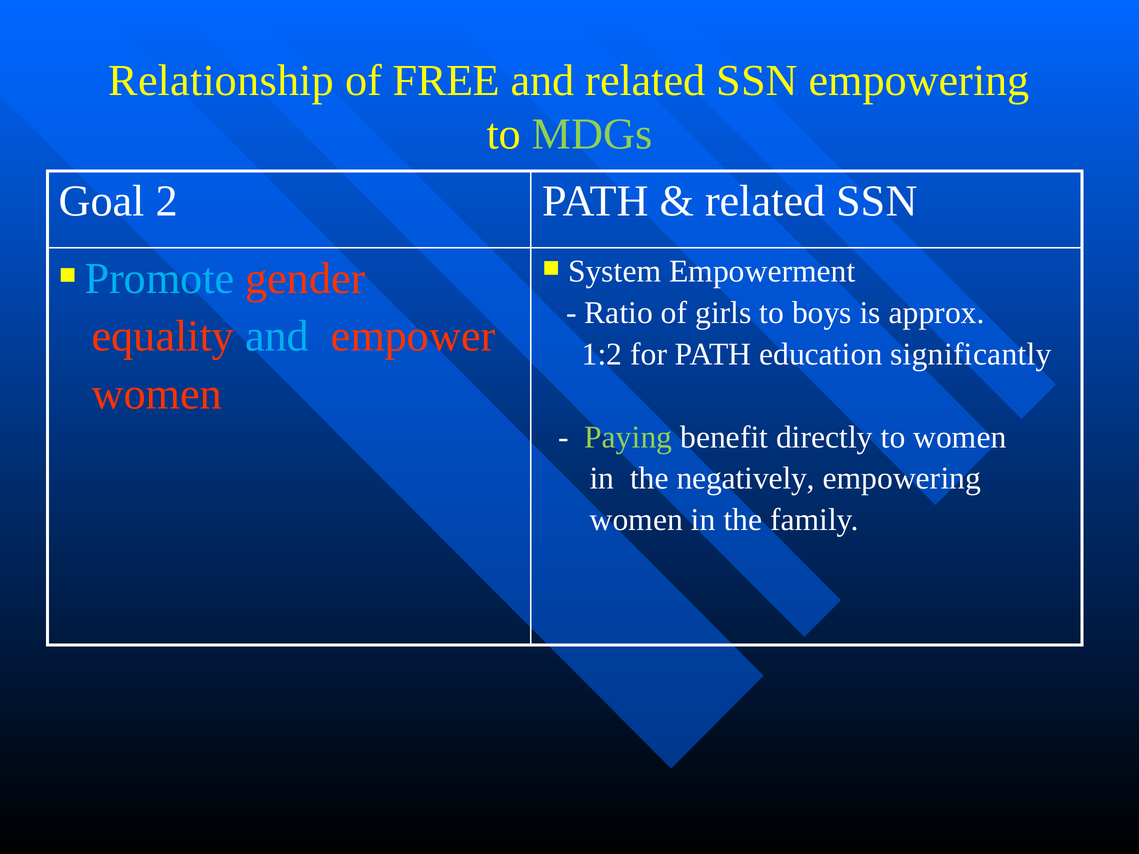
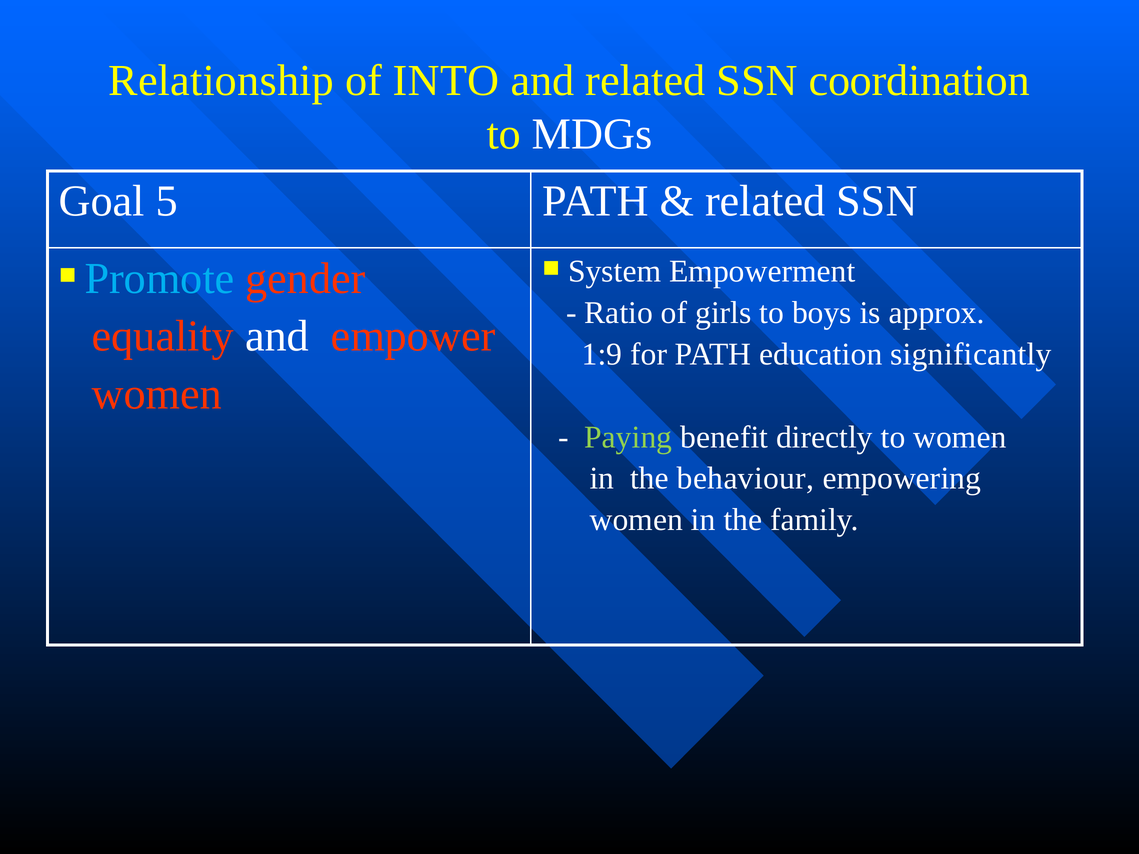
FREE: FREE -> INTO
SSN empowering: empowering -> coordination
MDGs colour: light green -> white
2: 2 -> 5
and at (277, 336) colour: light blue -> white
1:2: 1:2 -> 1:9
negatively: negatively -> behaviour
